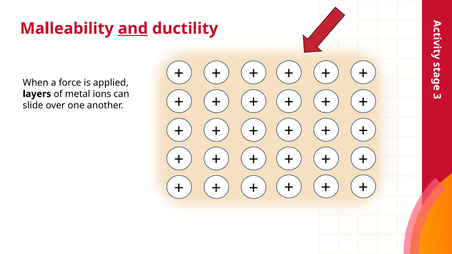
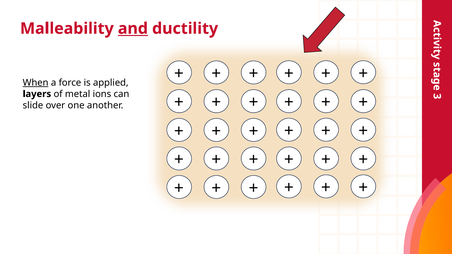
When underline: none -> present
